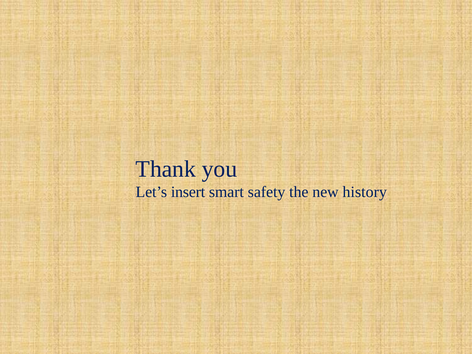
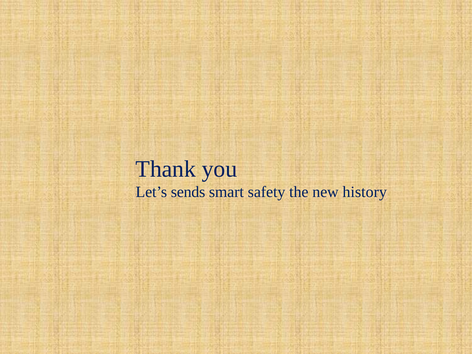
insert: insert -> sends
